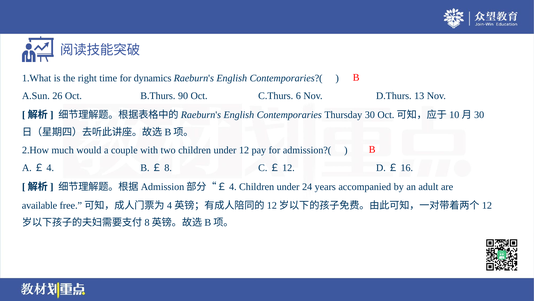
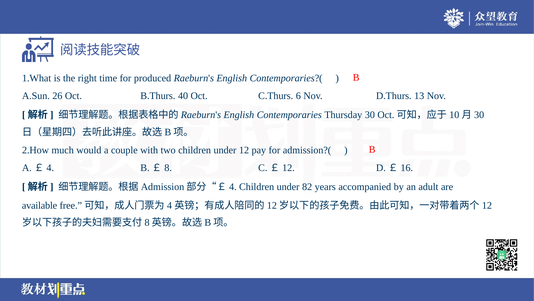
dynamics: dynamics -> produced
90: 90 -> 40
24: 24 -> 82
